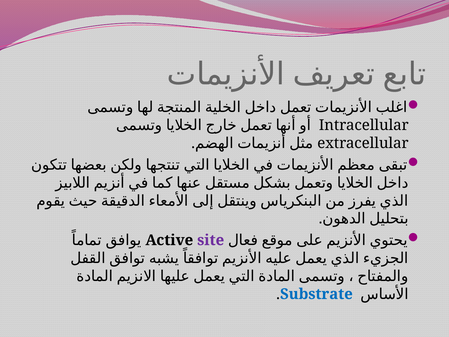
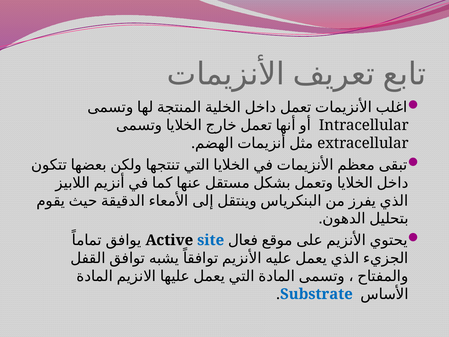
site colour: purple -> blue
